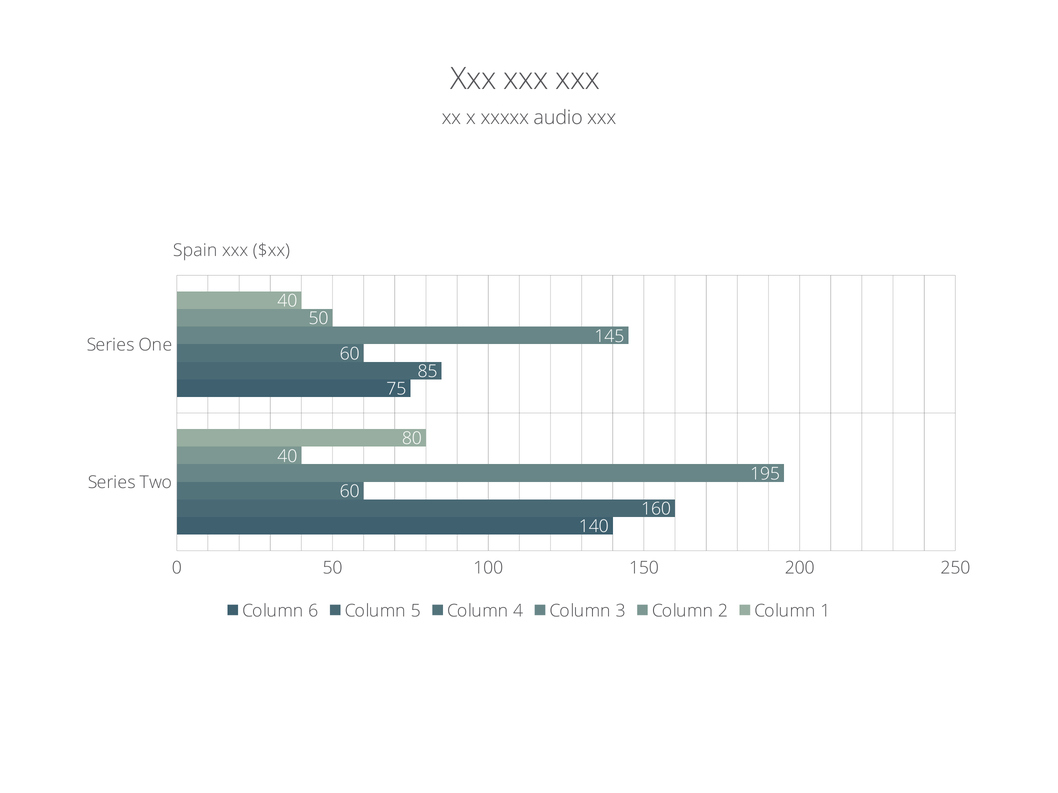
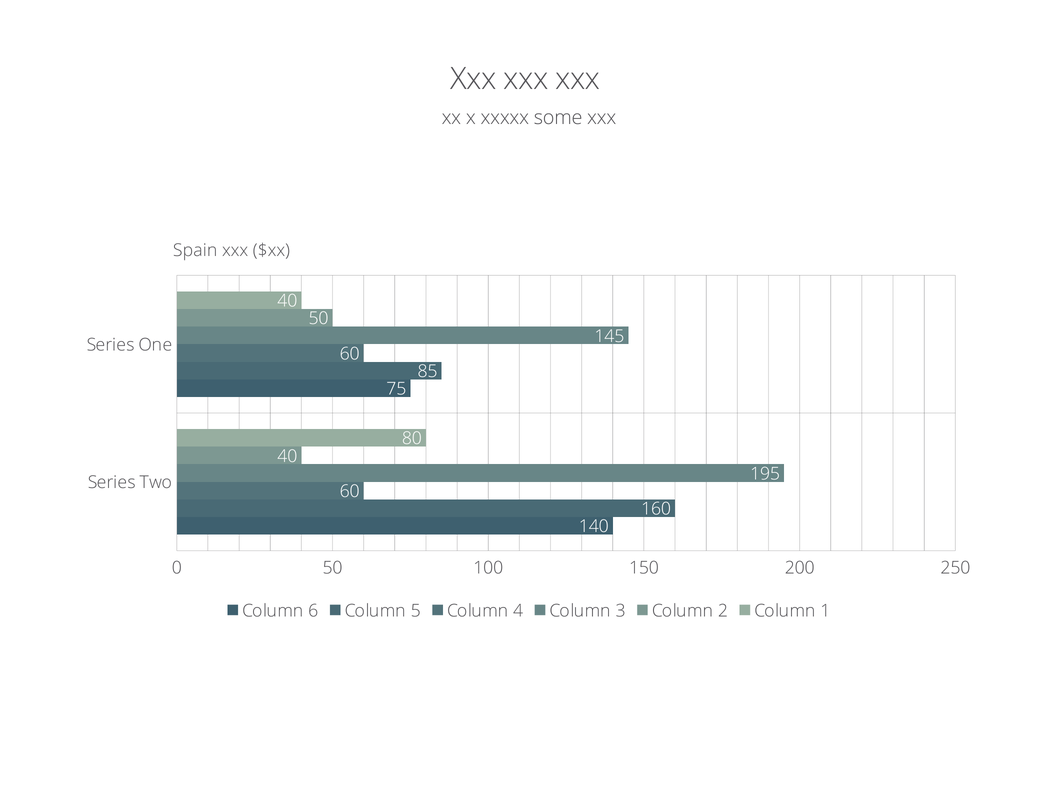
audio: audio -> some
